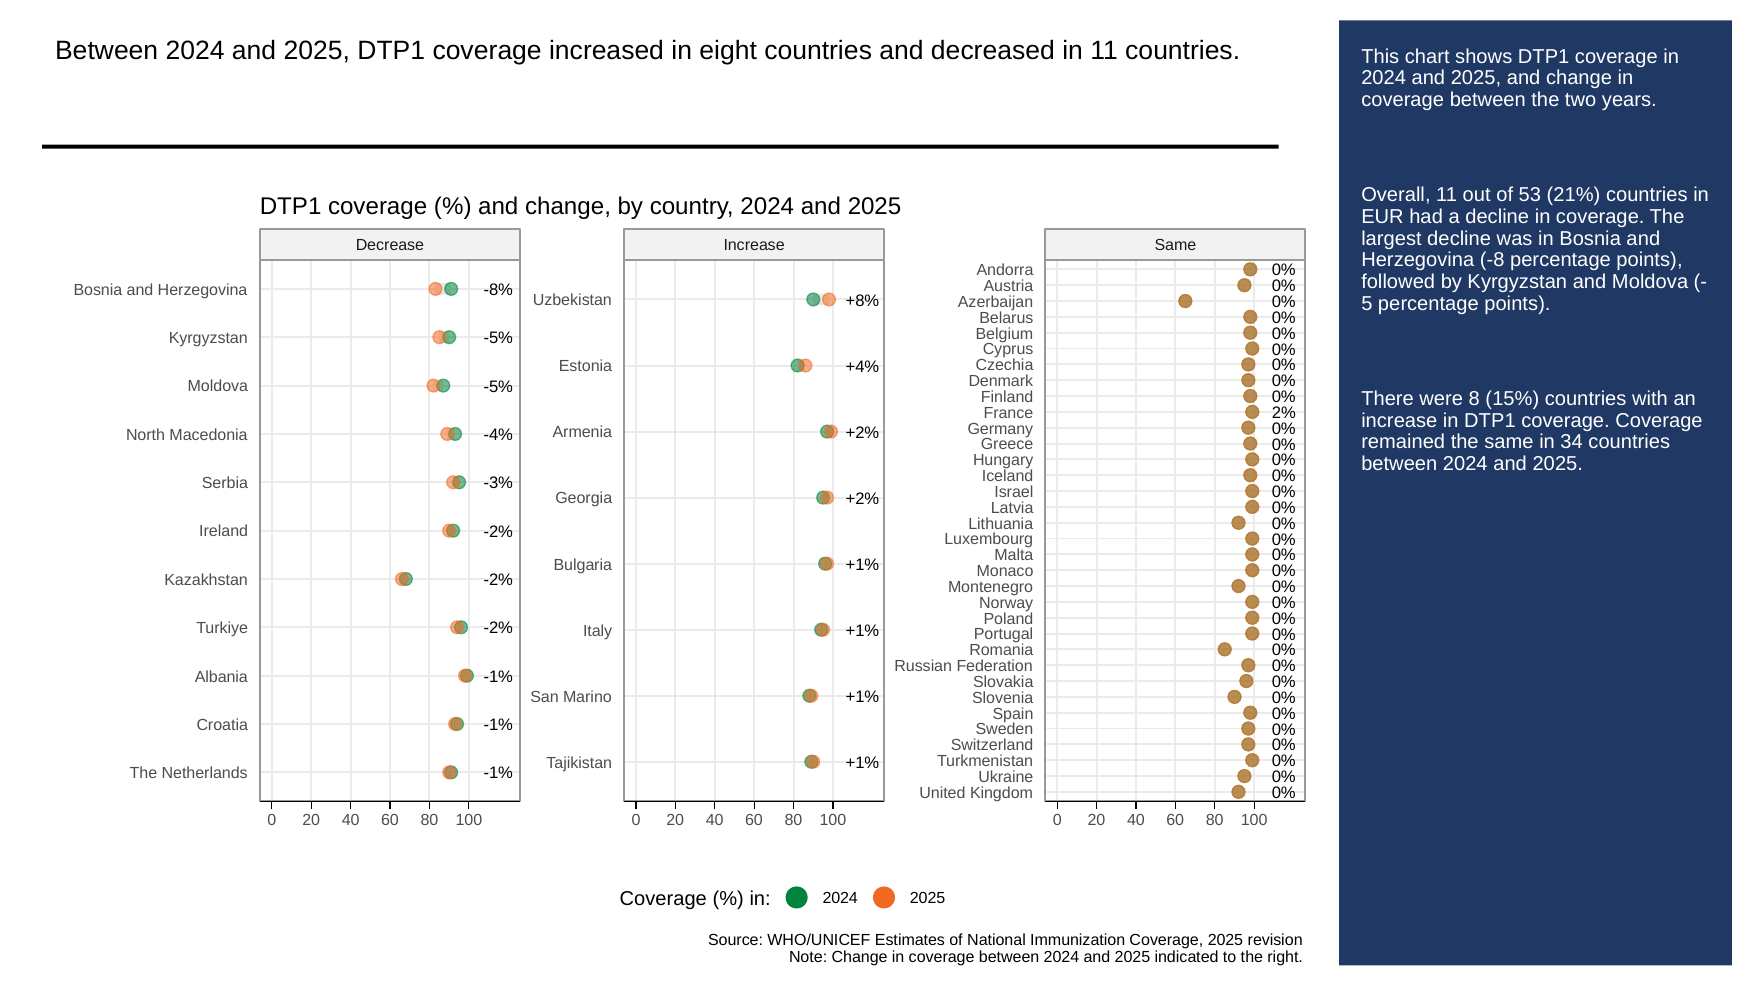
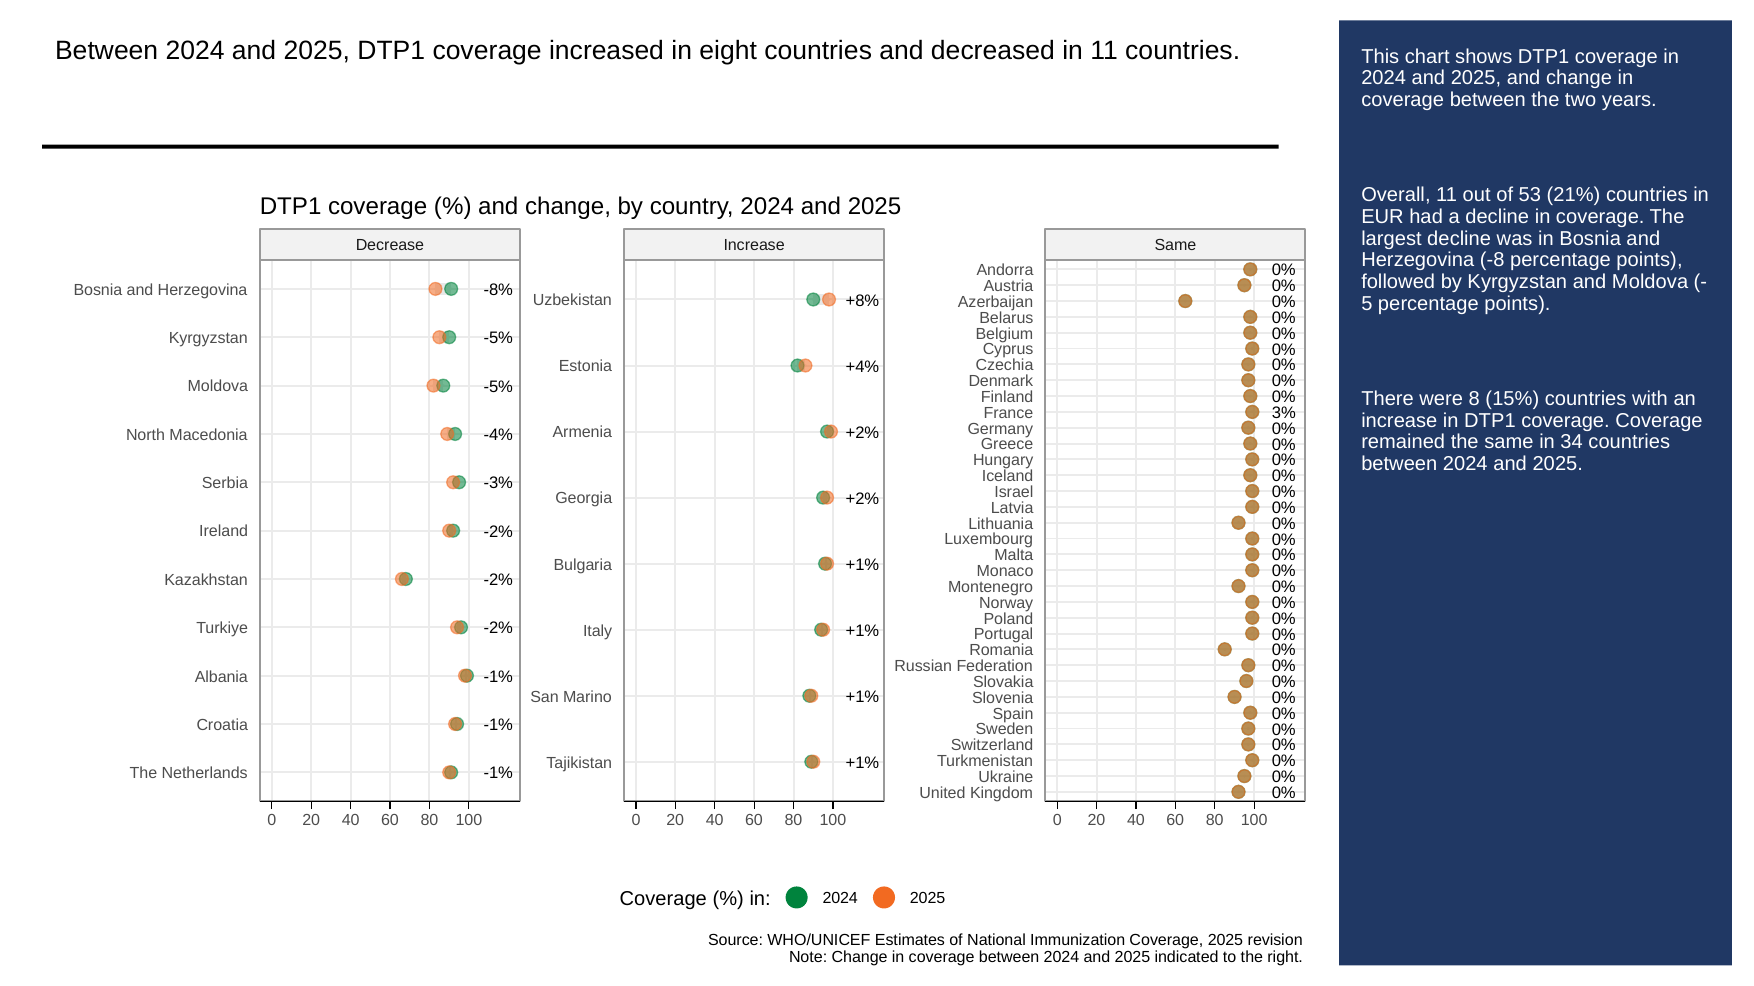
2%: 2% -> 3%
